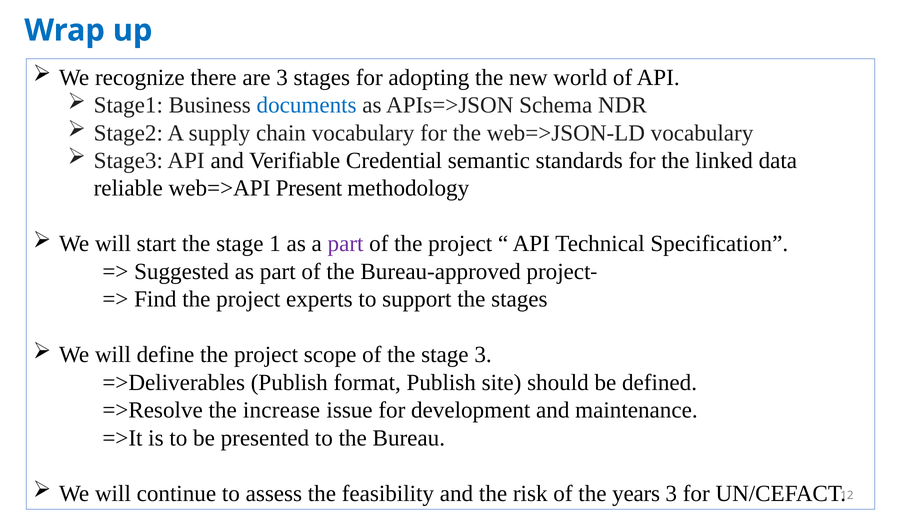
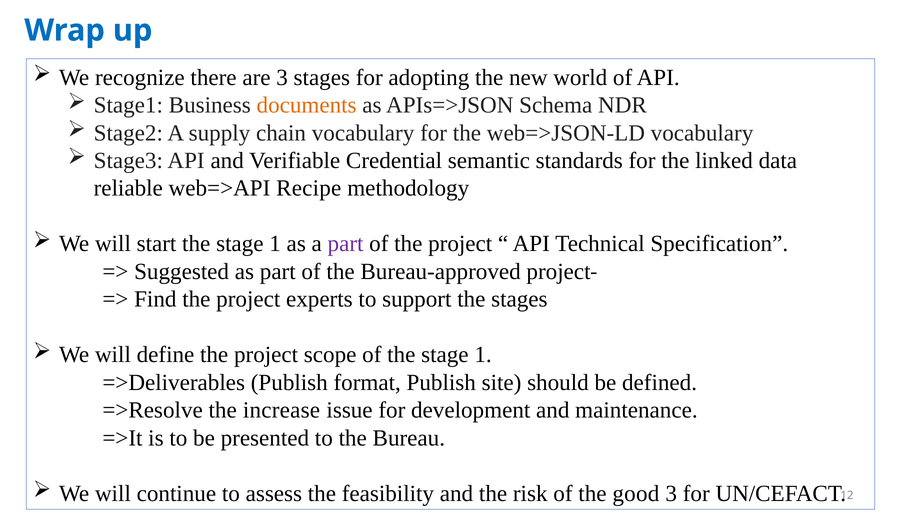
documents colour: blue -> orange
Present: Present -> Recipe
of the stage 3: 3 -> 1
years: years -> good
